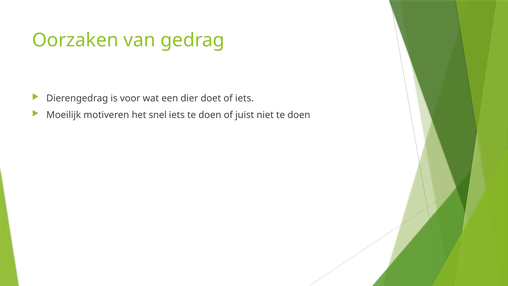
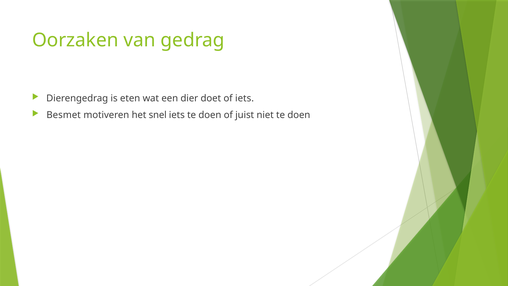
voor: voor -> eten
Moeilijk: Moeilijk -> Besmet
